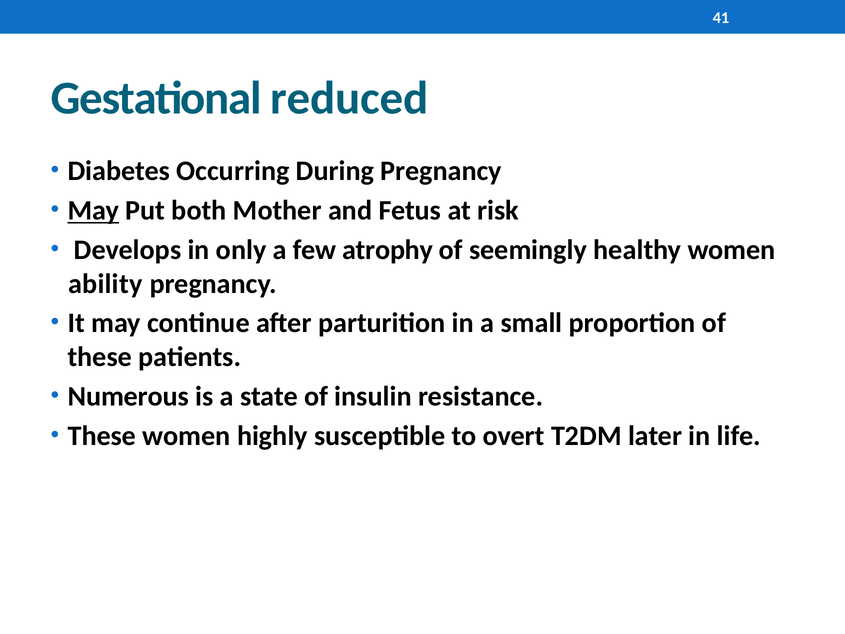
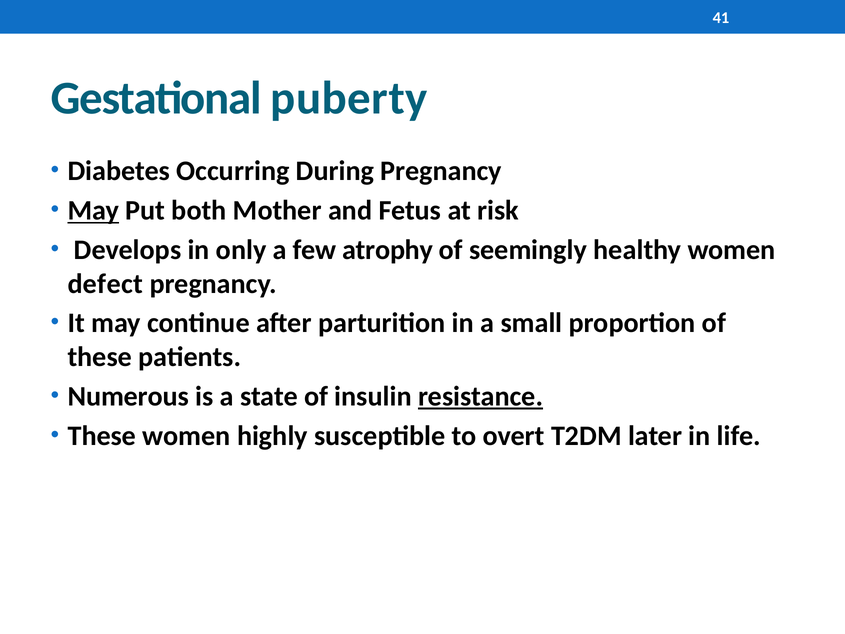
reduced: reduced -> puberty
ability: ability -> defect
resistance underline: none -> present
